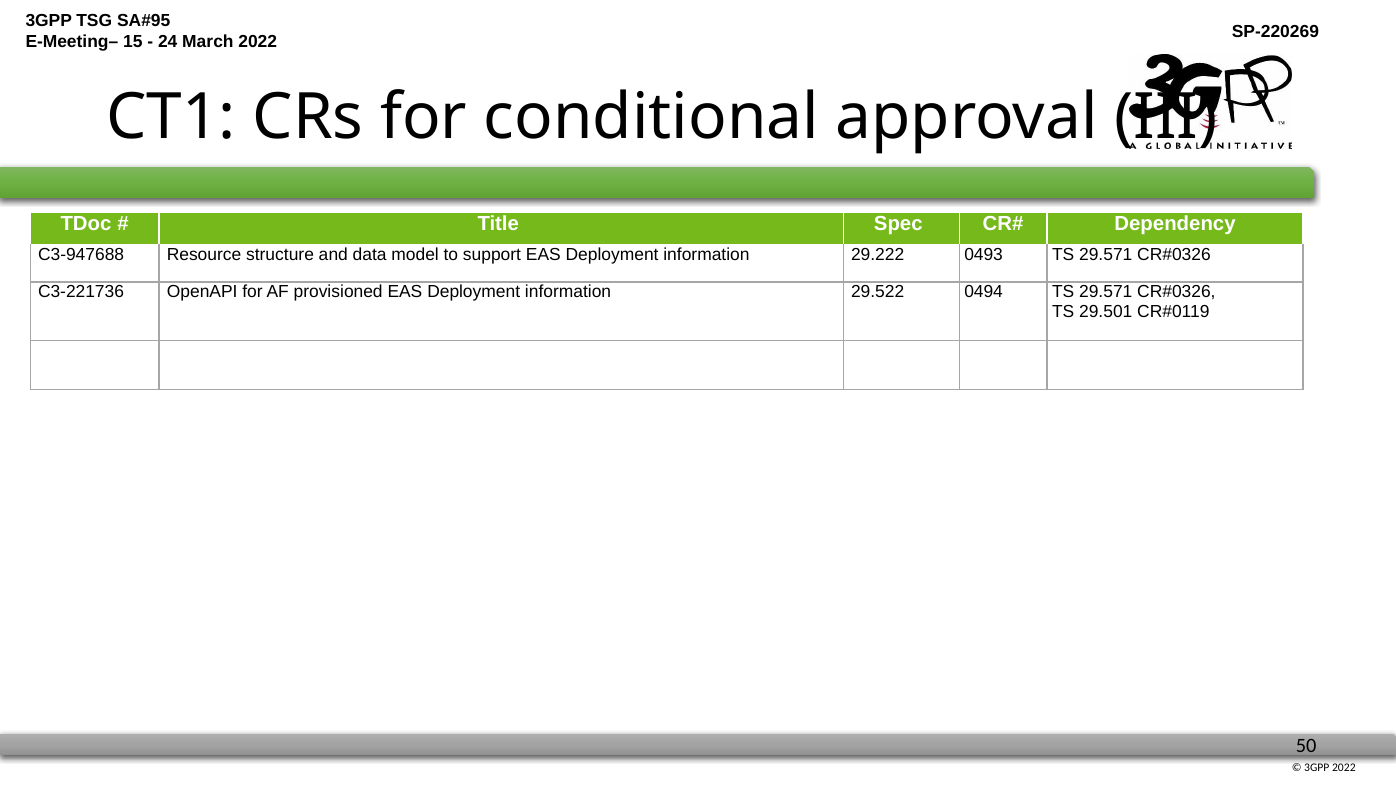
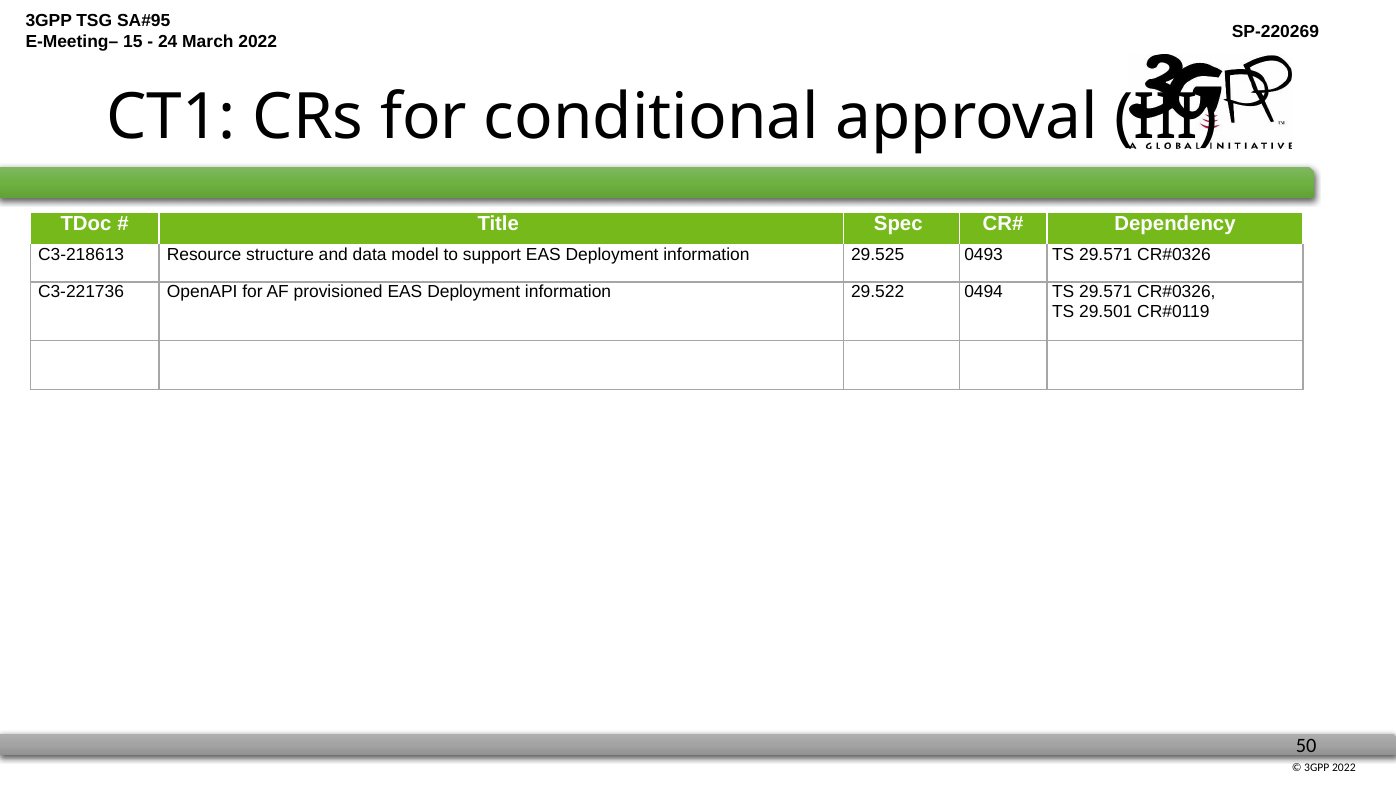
C3-947688: C3-947688 -> C3-218613
29.222: 29.222 -> 29.525
